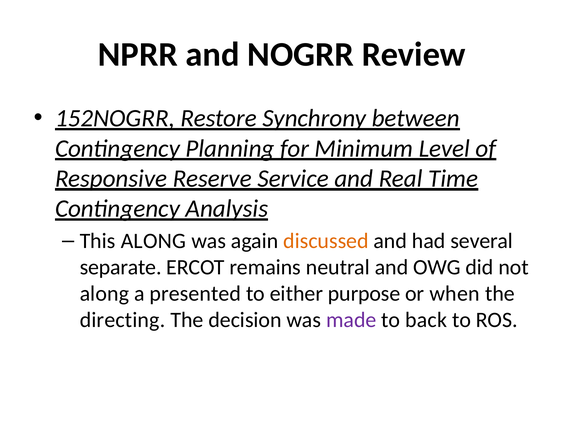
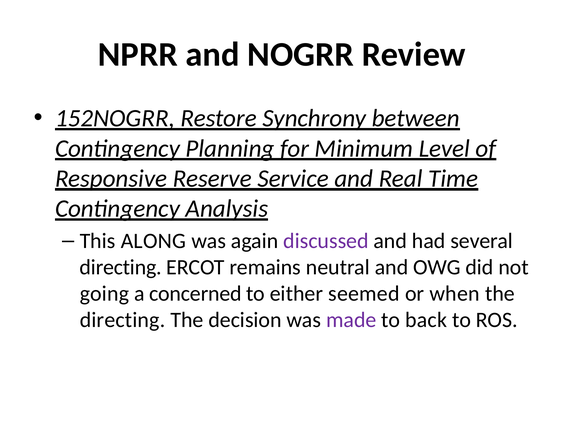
discussed colour: orange -> purple
separate at (121, 267): separate -> directing
along at (104, 294): along -> going
presented: presented -> concerned
purpose: purpose -> seemed
